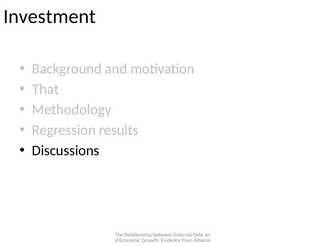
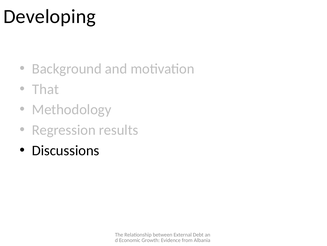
Investment: Investment -> Developing
